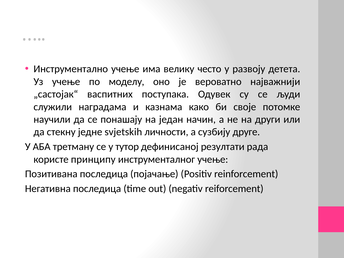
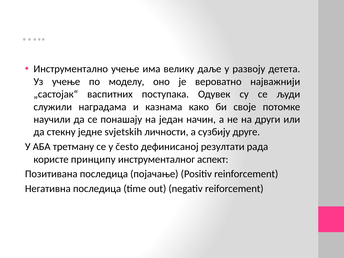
често: често -> даље
тутор: тутор -> često
инструменталног учење: учење -> аспект
